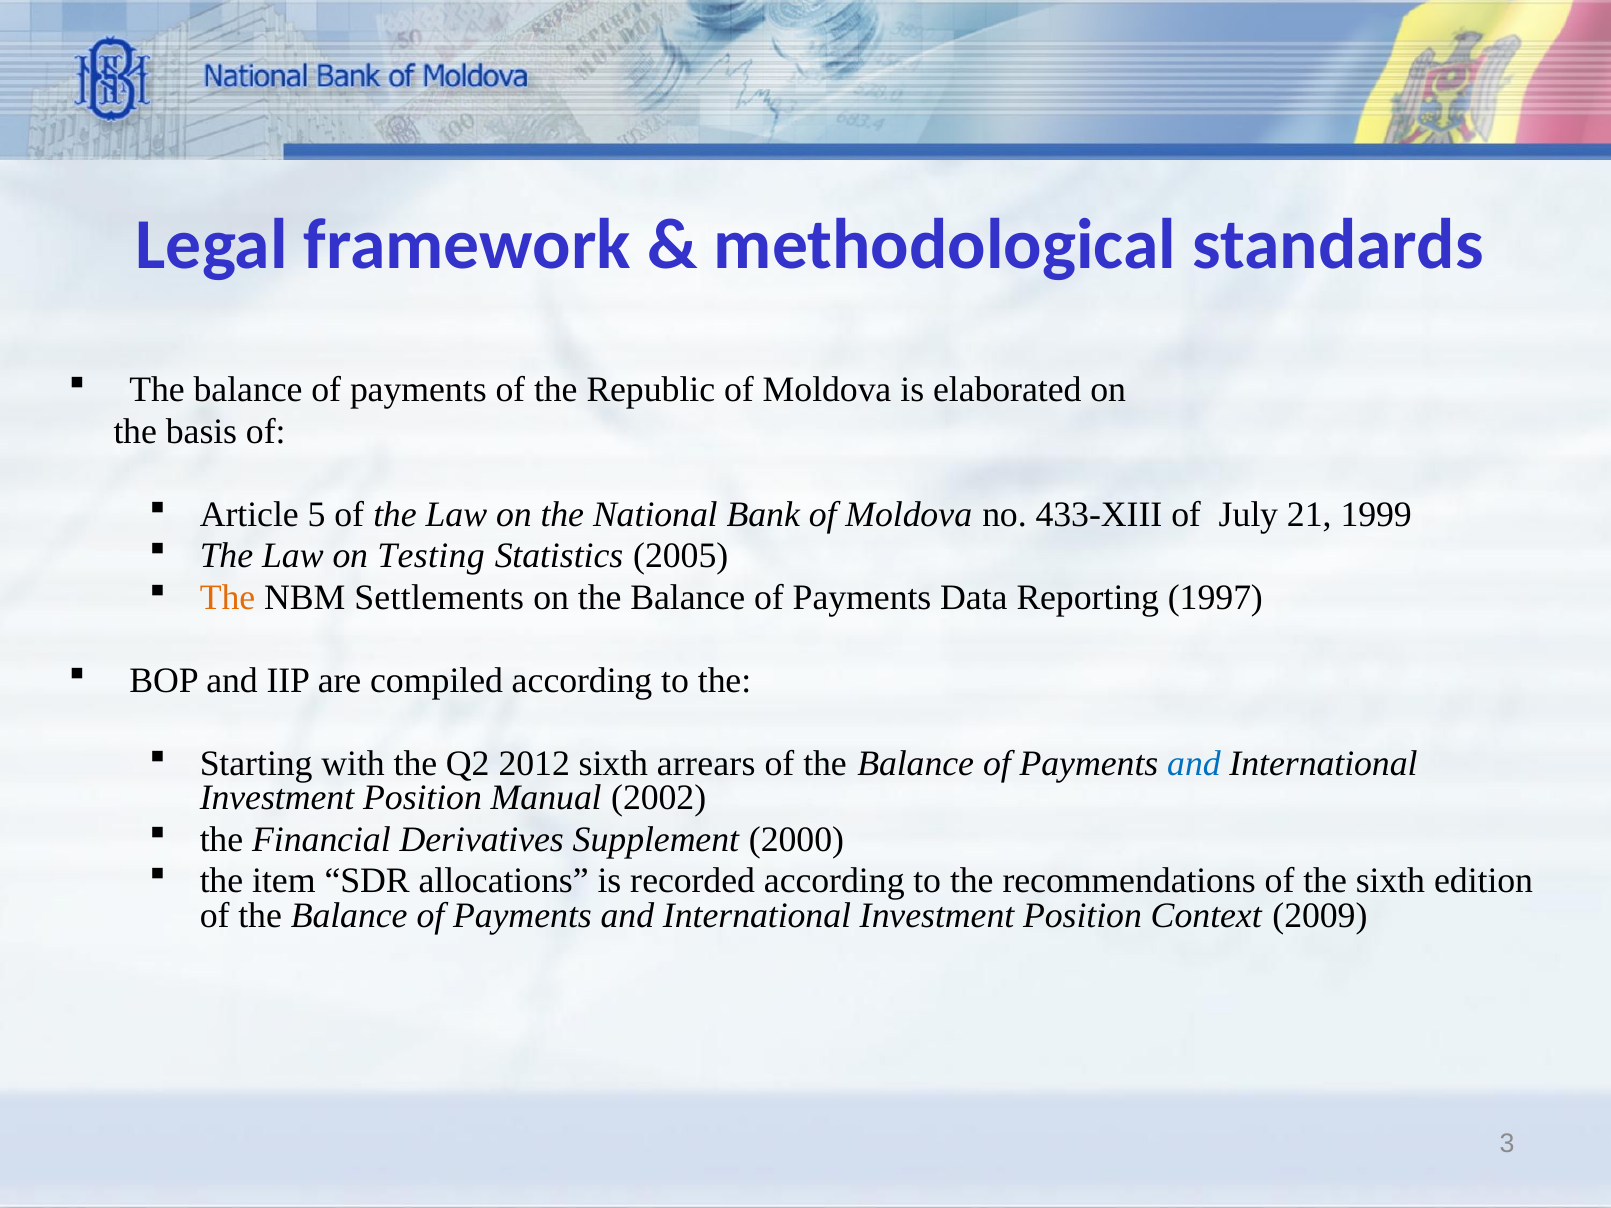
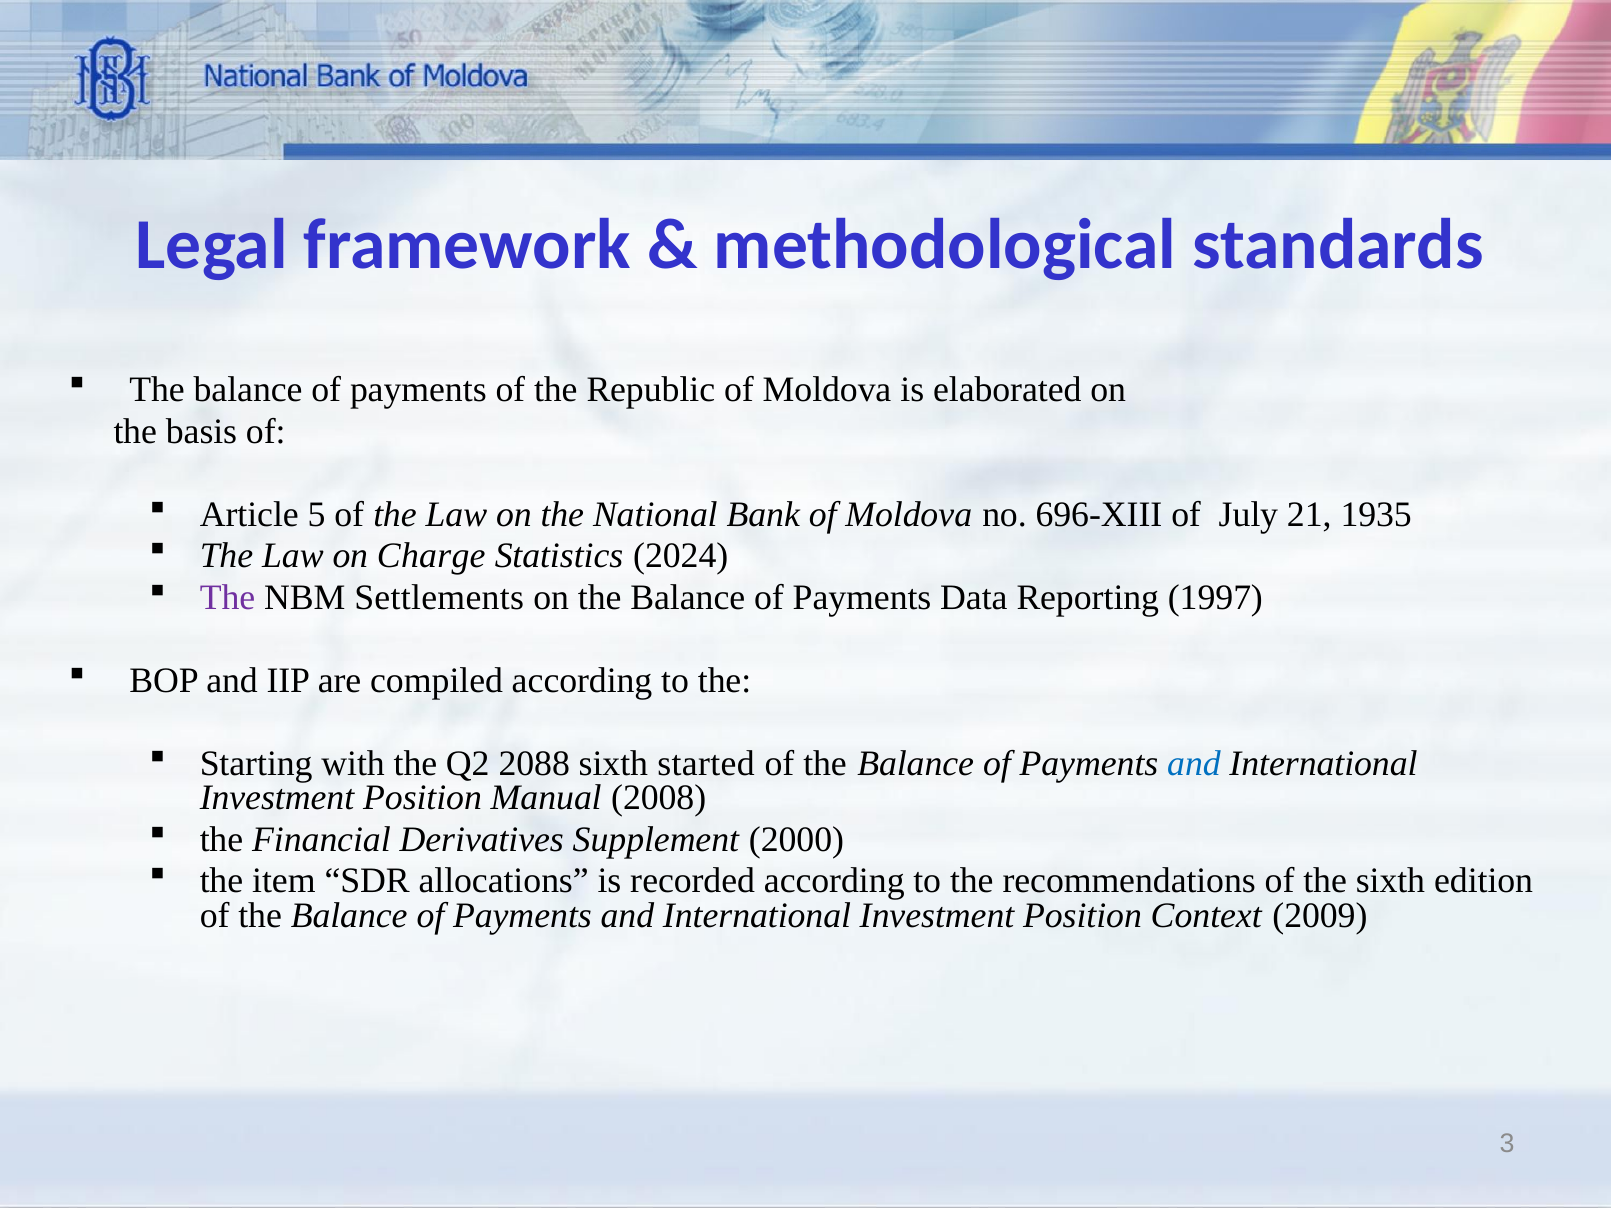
433-XIII: 433-XIII -> 696-XIII
1999: 1999 -> 1935
Testing: Testing -> Charge
2005: 2005 -> 2024
The at (228, 598) colour: orange -> purple
2012: 2012 -> 2088
arrears: arrears -> started
2002: 2002 -> 2008
